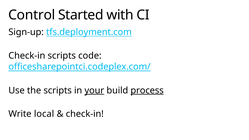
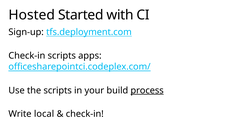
Control: Control -> Hosted
code: code -> apps
your underline: present -> none
